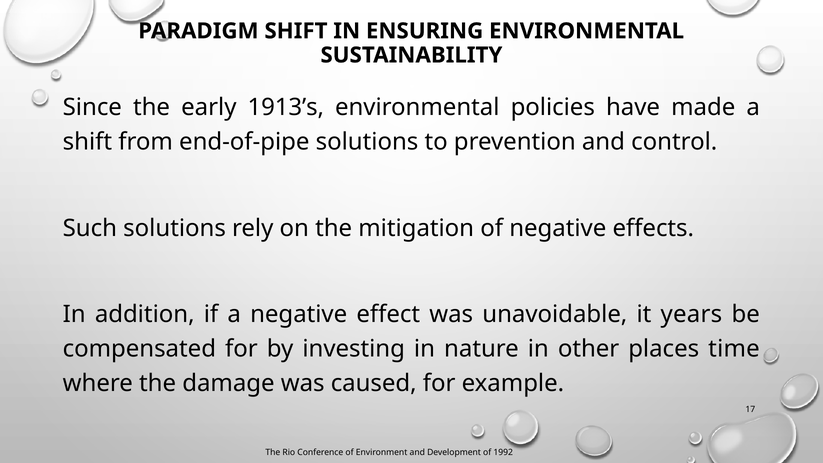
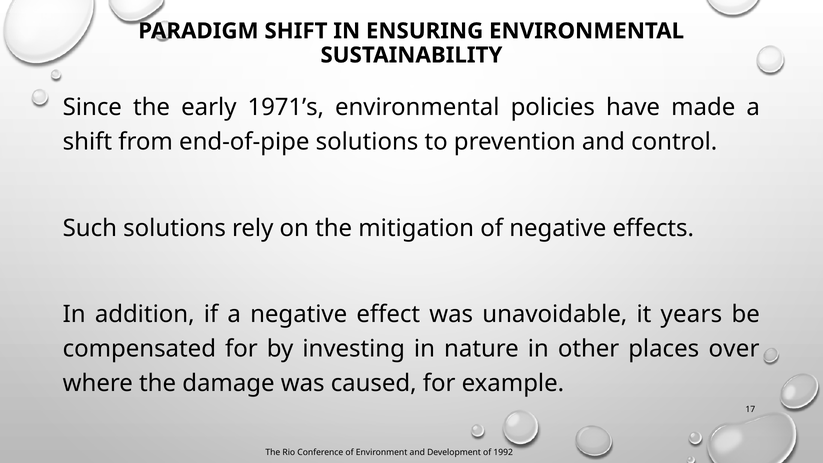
1913’s: 1913’s -> 1971’s
time: time -> over
